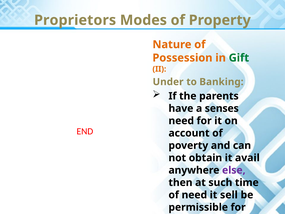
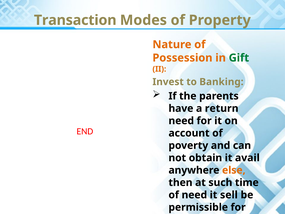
Proprietors: Proprietors -> Transaction
Under: Under -> Invest
senses: senses -> return
else colour: purple -> orange
